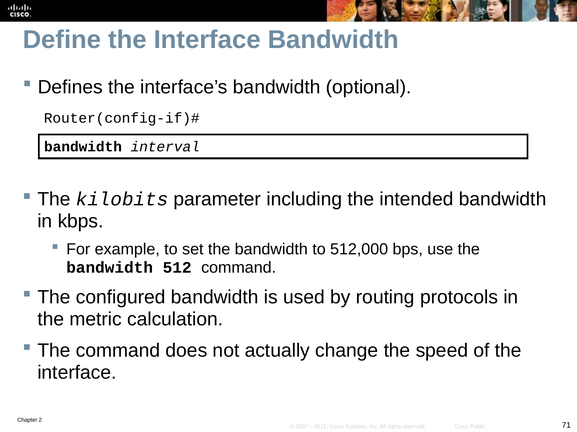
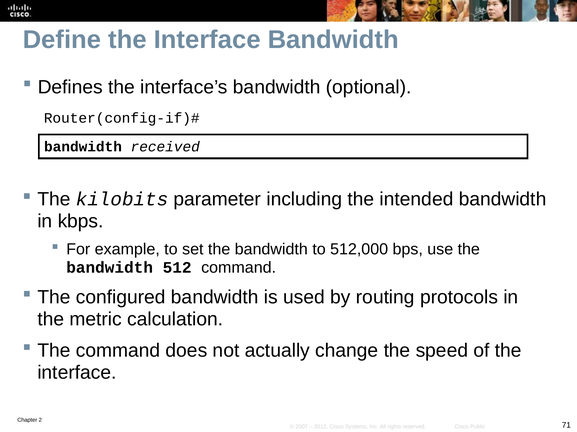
interval: interval -> received
